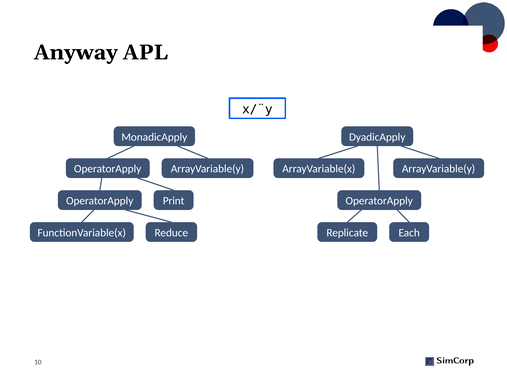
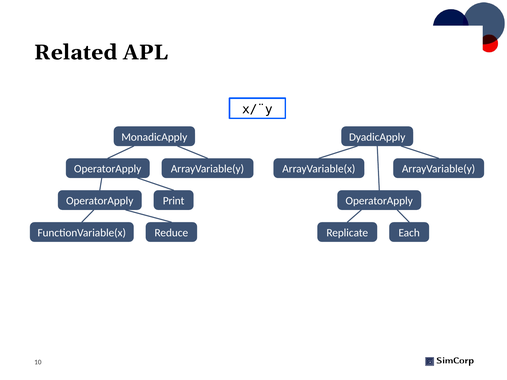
Anyway: Anyway -> Related
